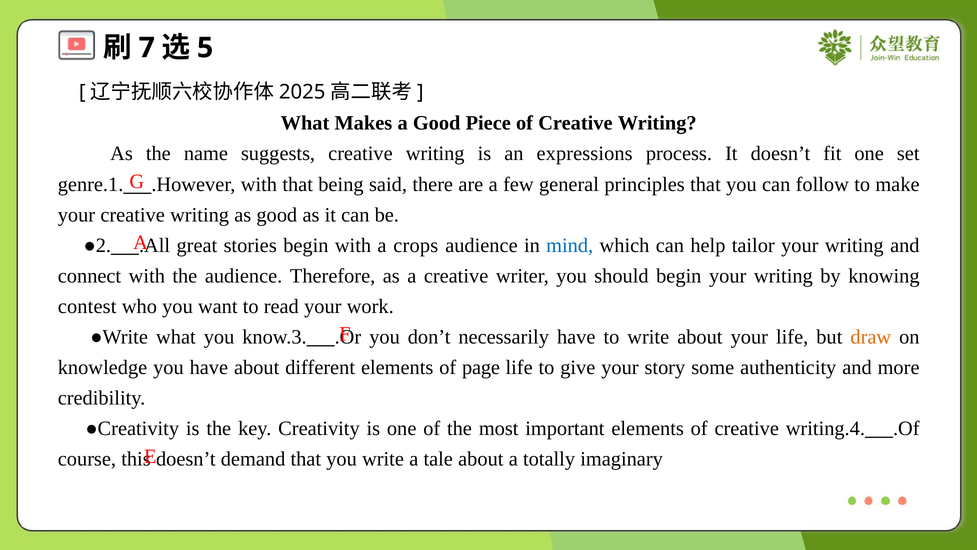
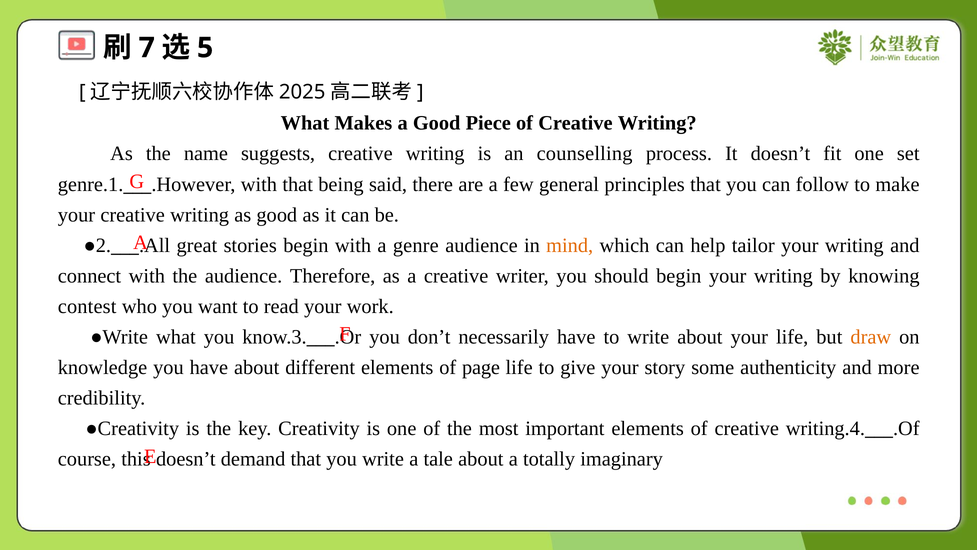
expressions: expressions -> counselling
crops: crops -> genre
mind colour: blue -> orange
